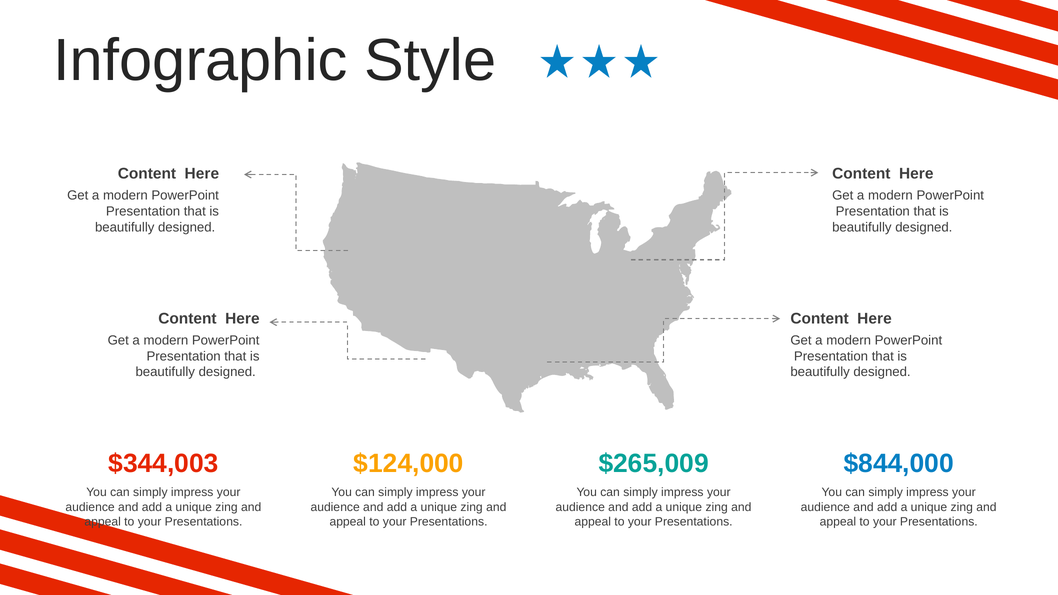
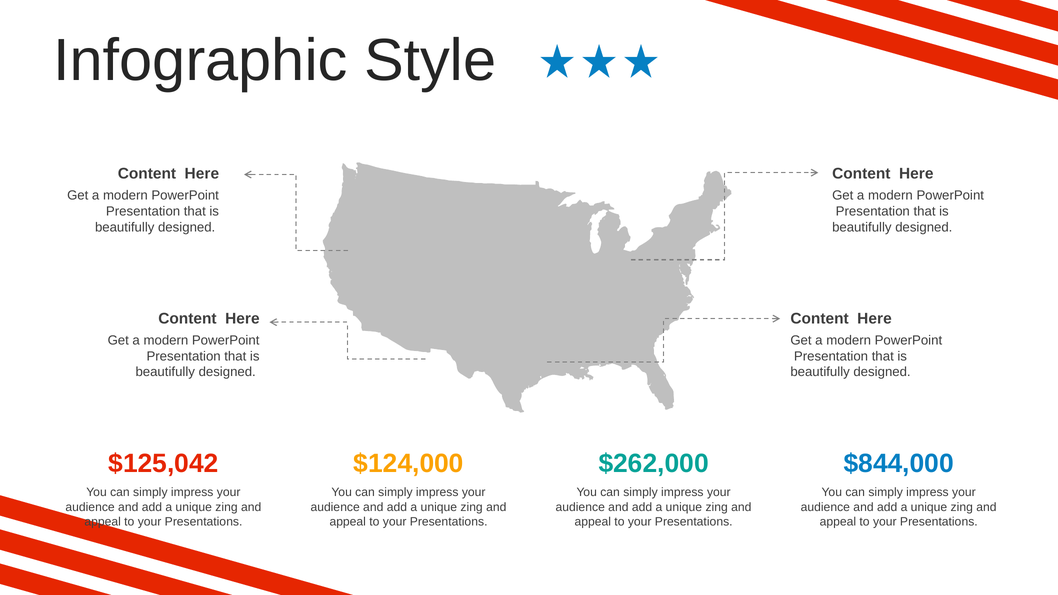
$344,003: $344,003 -> $125,042
$265,009: $265,009 -> $262,000
